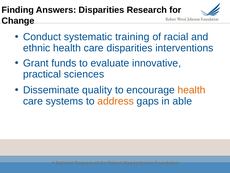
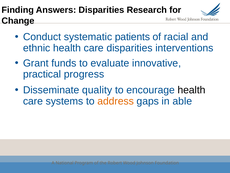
training: training -> patients
sciences: sciences -> progress
health at (192, 90) colour: orange -> black
